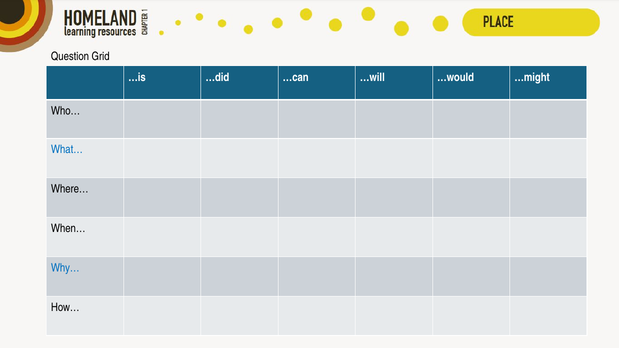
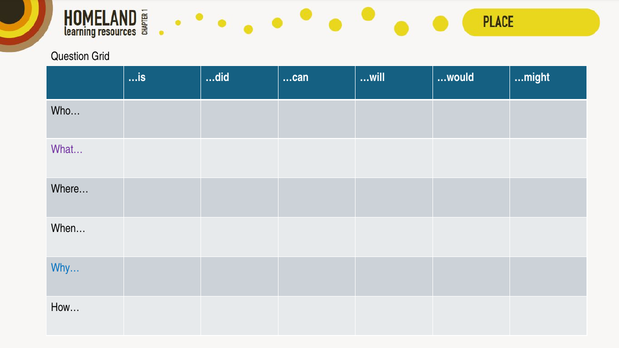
What… colour: blue -> purple
